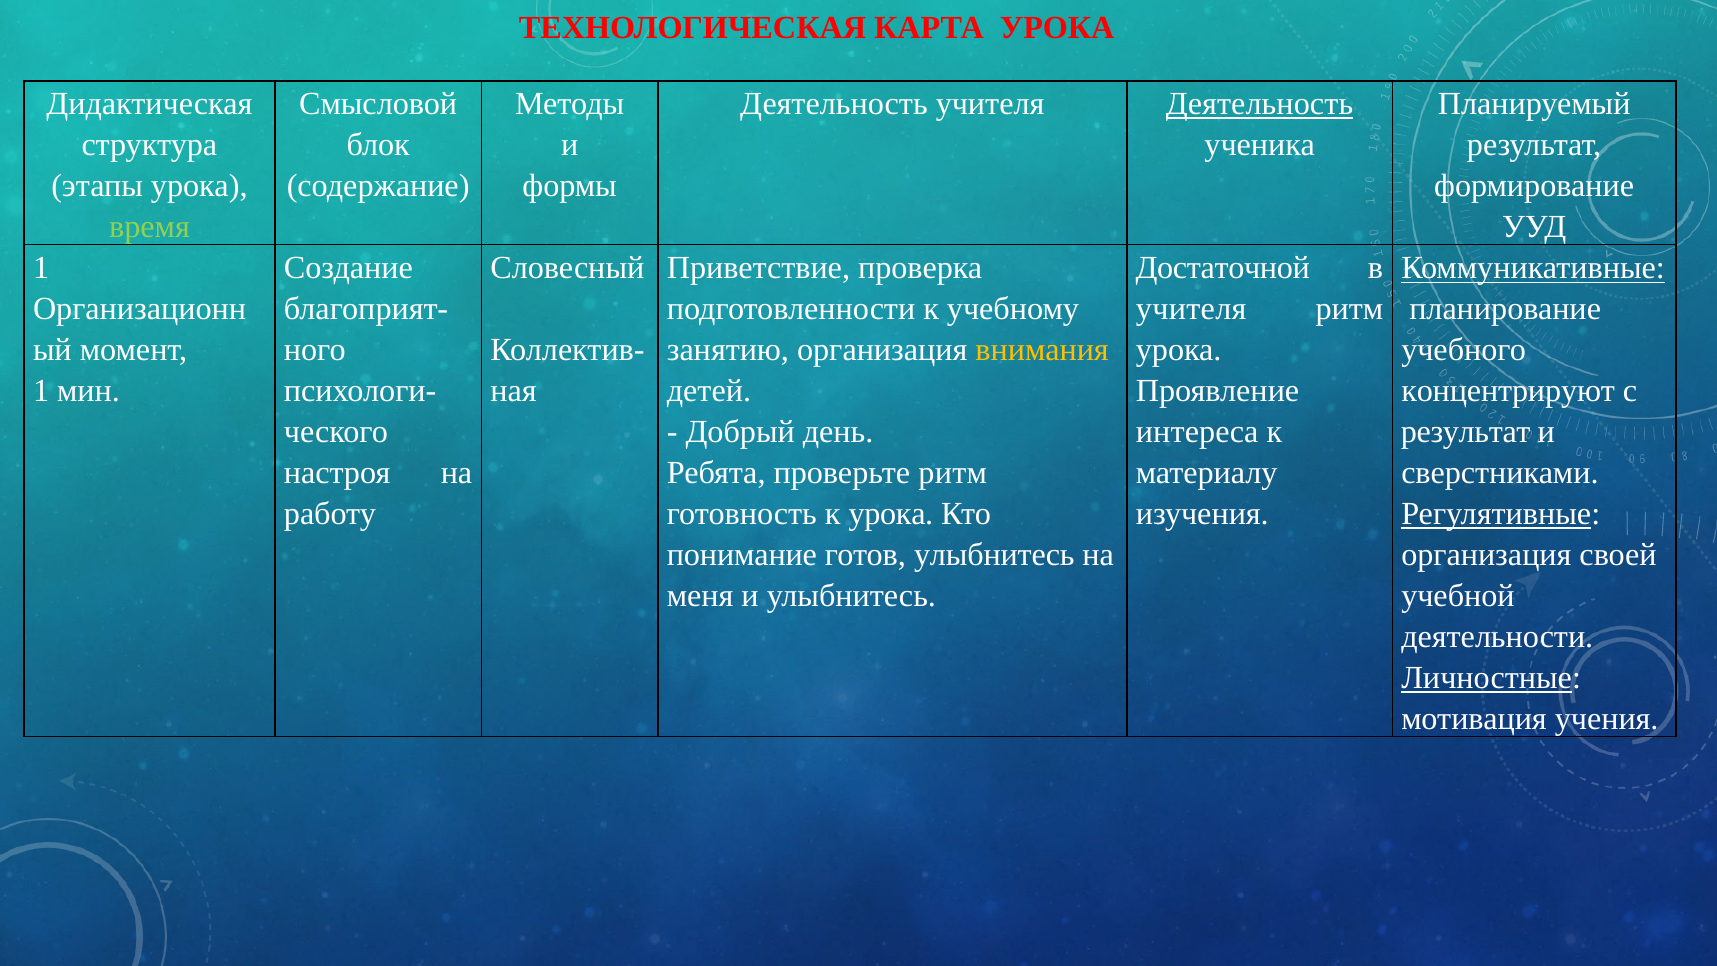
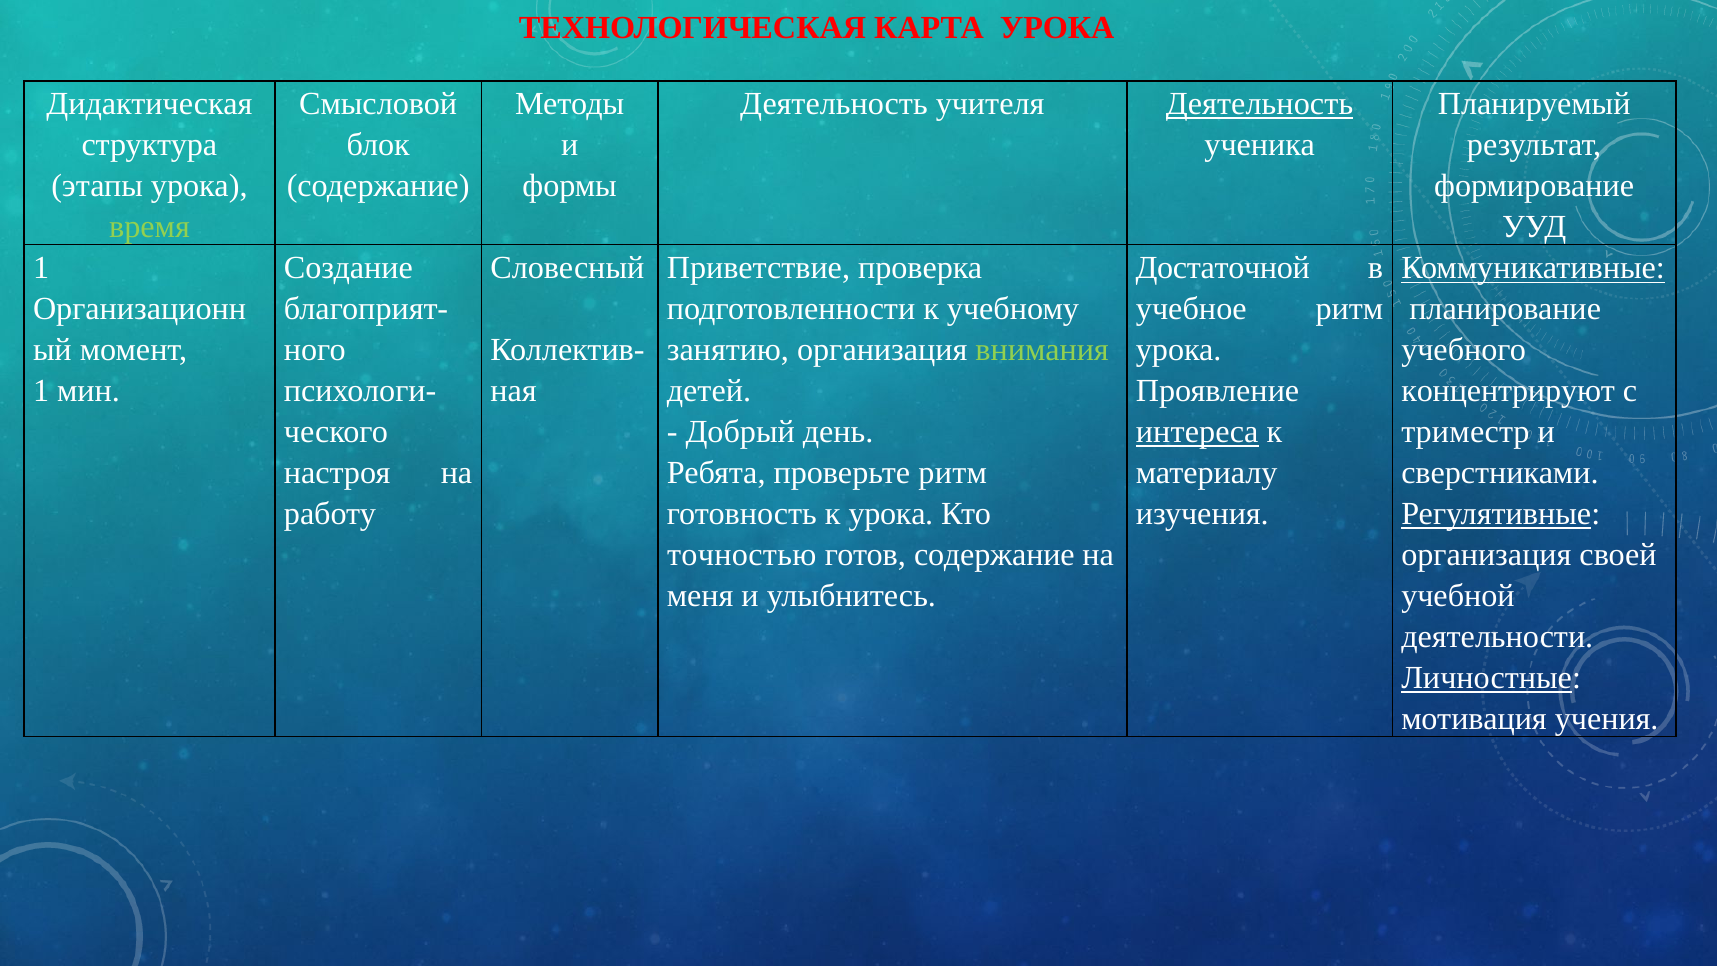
учителя at (1191, 309): учителя -> учебное
внимания colour: yellow -> light green
интереса underline: none -> present
результат at (1466, 432): результат -> триместр
понимание: понимание -> точностью
готов улыбнитесь: улыбнитесь -> содержание
